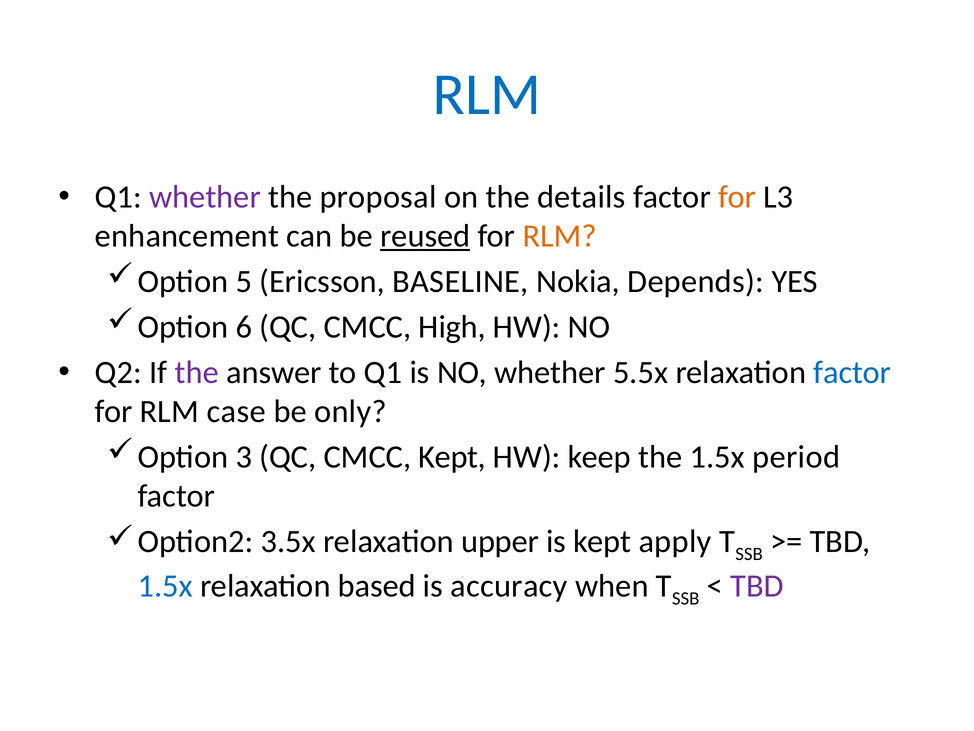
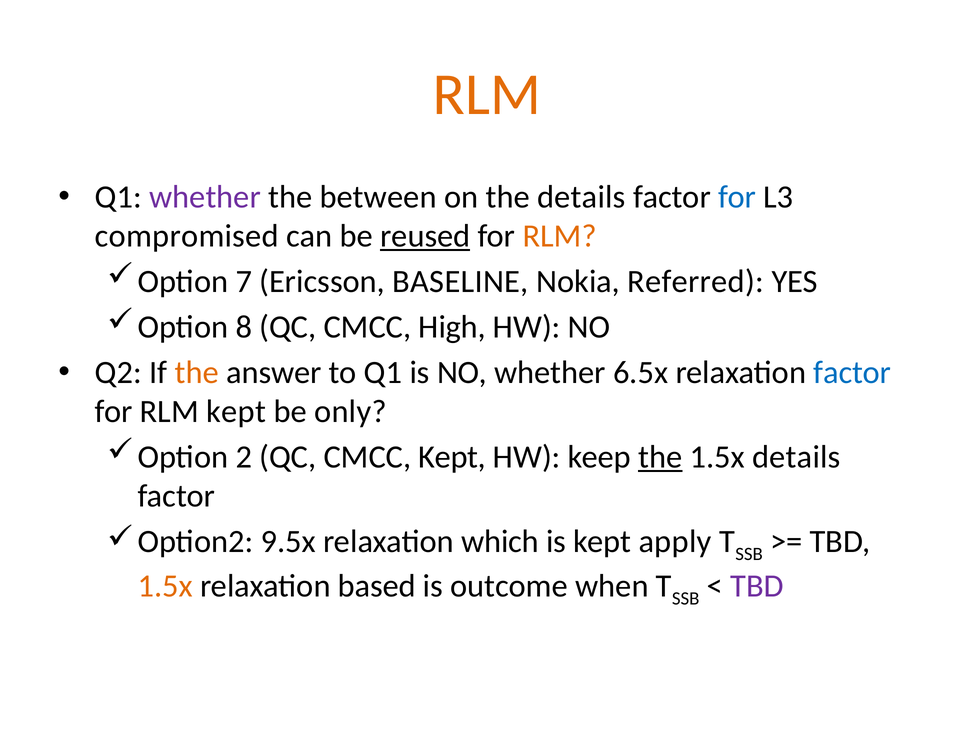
RLM at (487, 94) colour: blue -> orange
proposal: proposal -> between
for at (737, 197) colour: orange -> blue
enhancement: enhancement -> compromised
5: 5 -> 7
Depends: Depends -> Referred
6: 6 -> 8
the at (197, 372) colour: purple -> orange
5.5x: 5.5x -> 6.5x
RLM case: case -> kept
3: 3 -> 2
the at (660, 457) underline: none -> present
1.5x period: period -> details
3.5x: 3.5x -> 9.5x
upper: upper -> which
1.5x at (165, 585) colour: blue -> orange
accuracy: accuracy -> outcome
